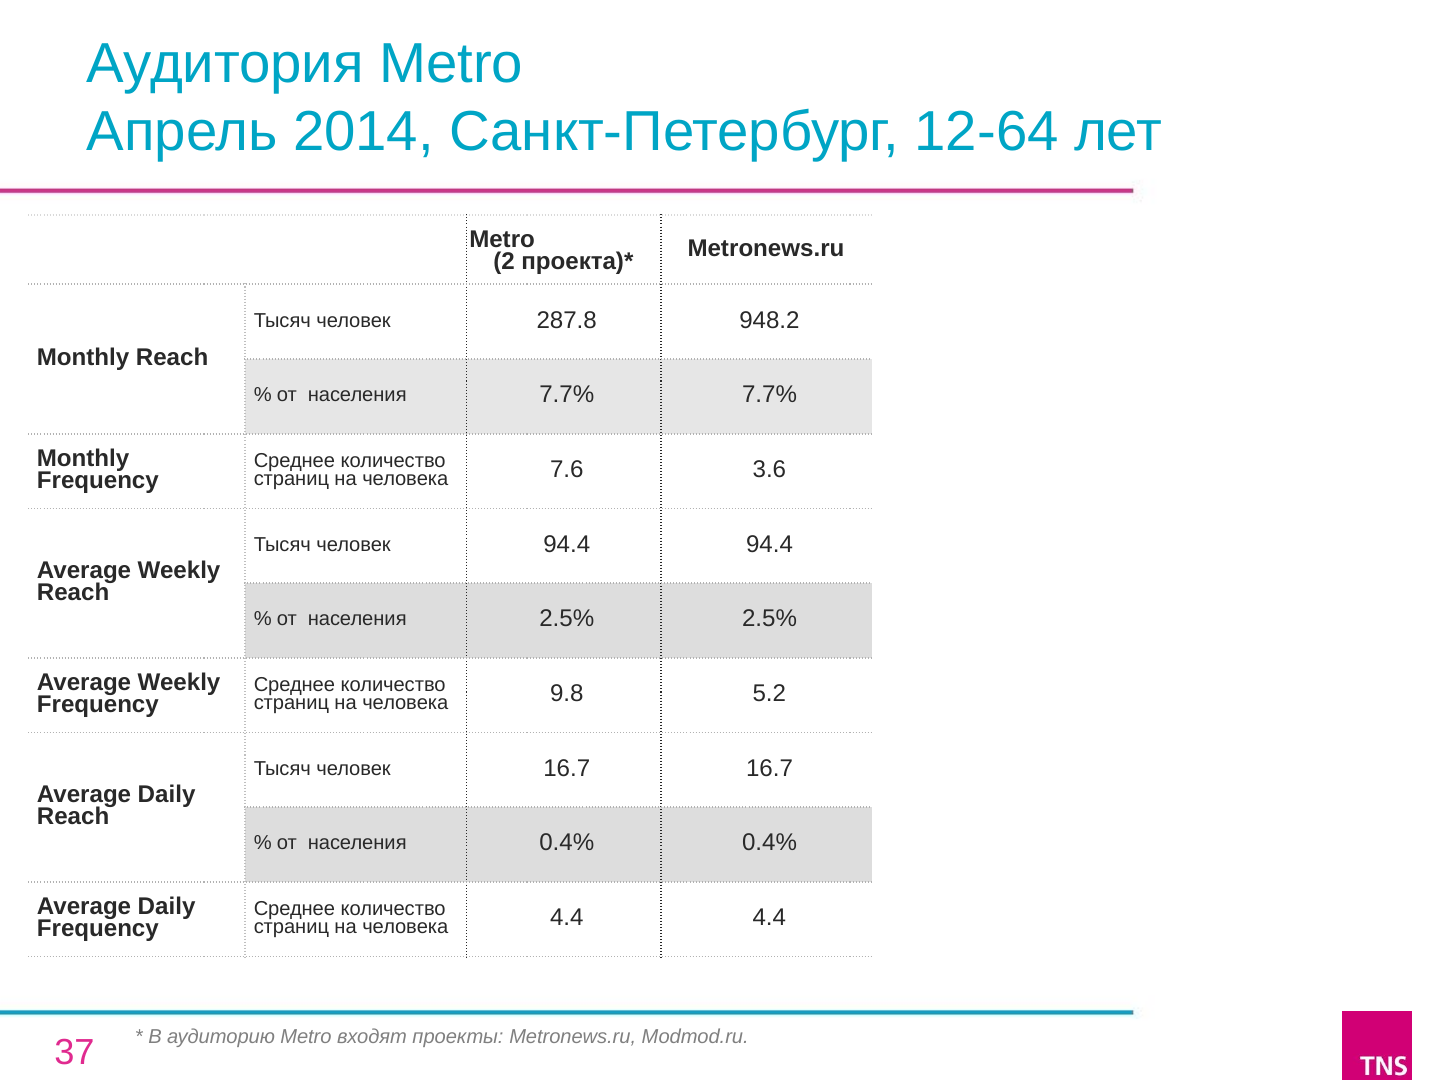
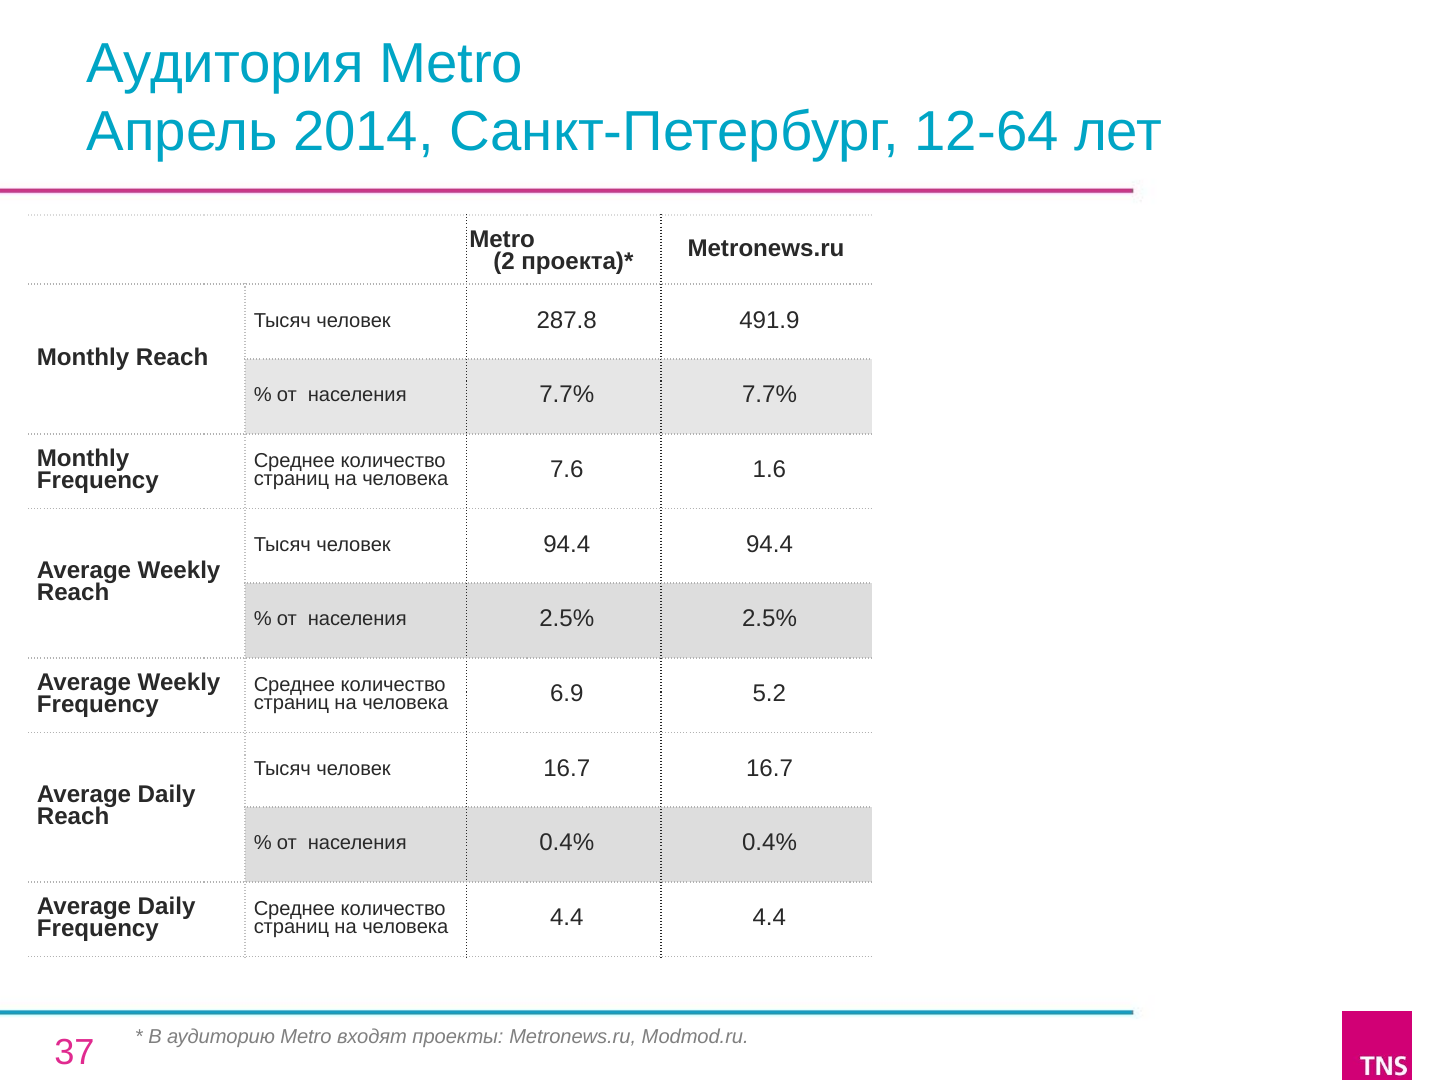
948.2: 948.2 -> 491.9
3.6: 3.6 -> 1.6
9.8: 9.8 -> 6.9
